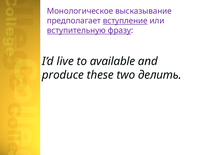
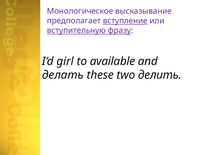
live: live -> girl
produce: produce -> делать
